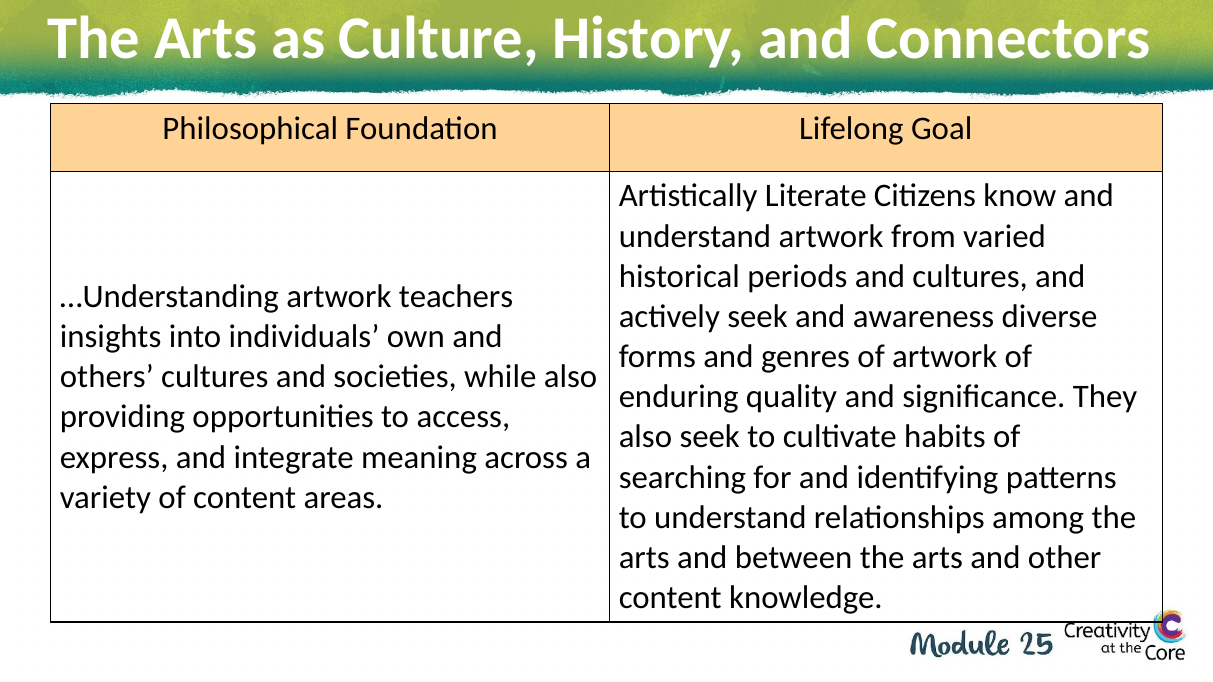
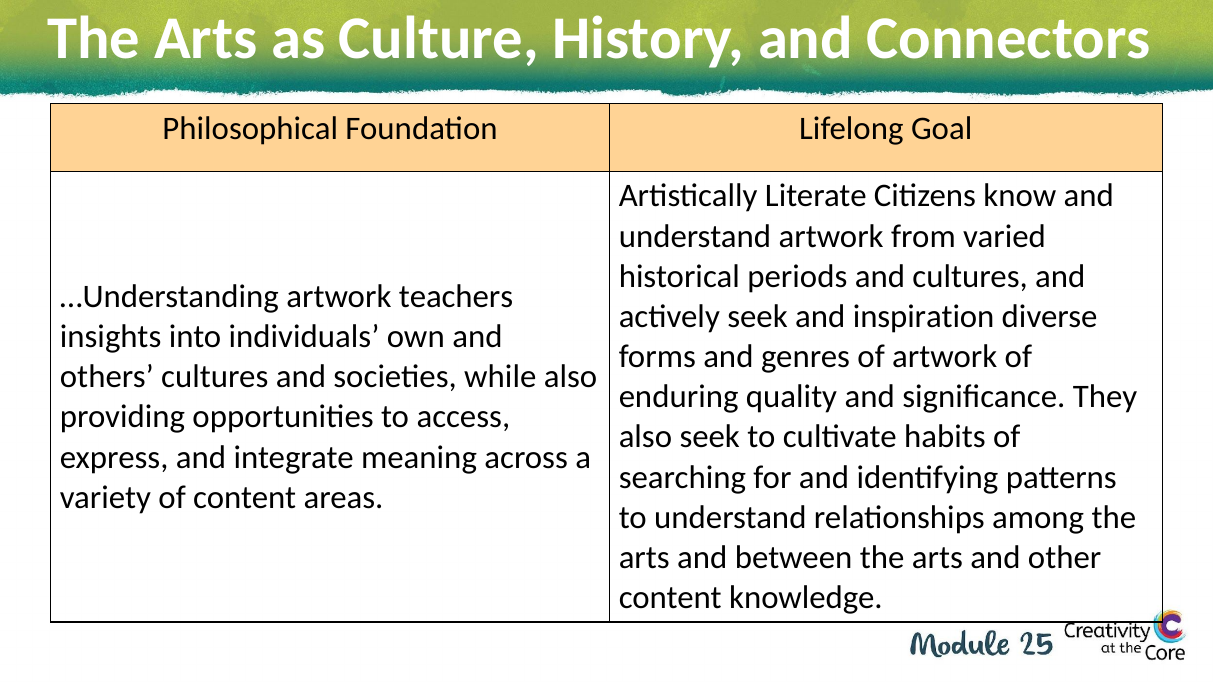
awareness: awareness -> inspiration
